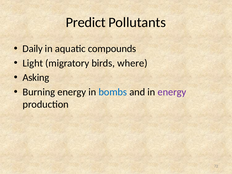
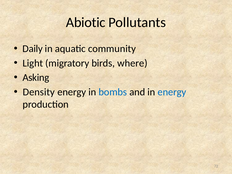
Predict: Predict -> Abiotic
compounds: compounds -> community
Burning: Burning -> Density
energy at (172, 92) colour: purple -> blue
